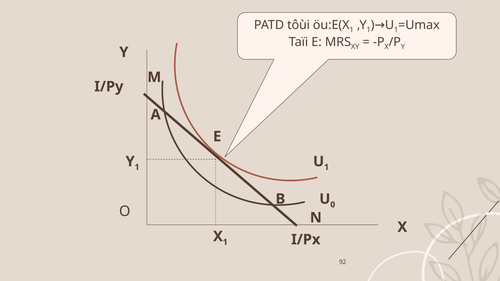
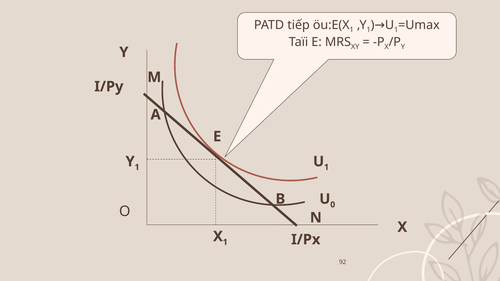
tôùi: tôùi -> tiếp
